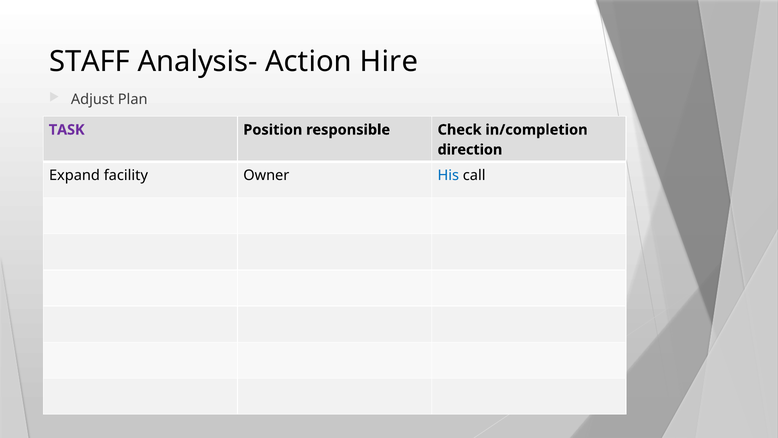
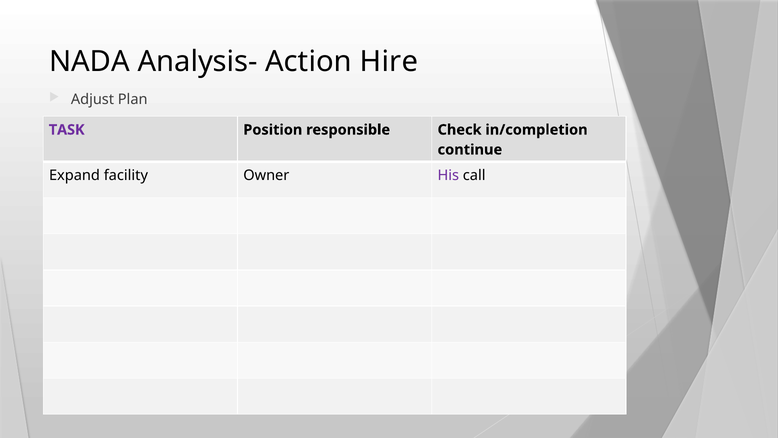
STAFF: STAFF -> NADA
direction: direction -> continue
His colour: blue -> purple
